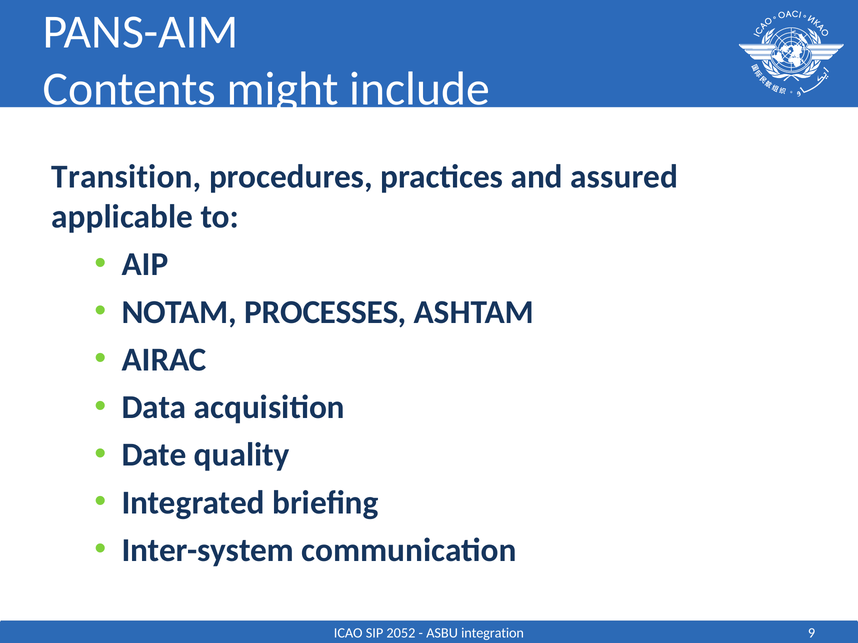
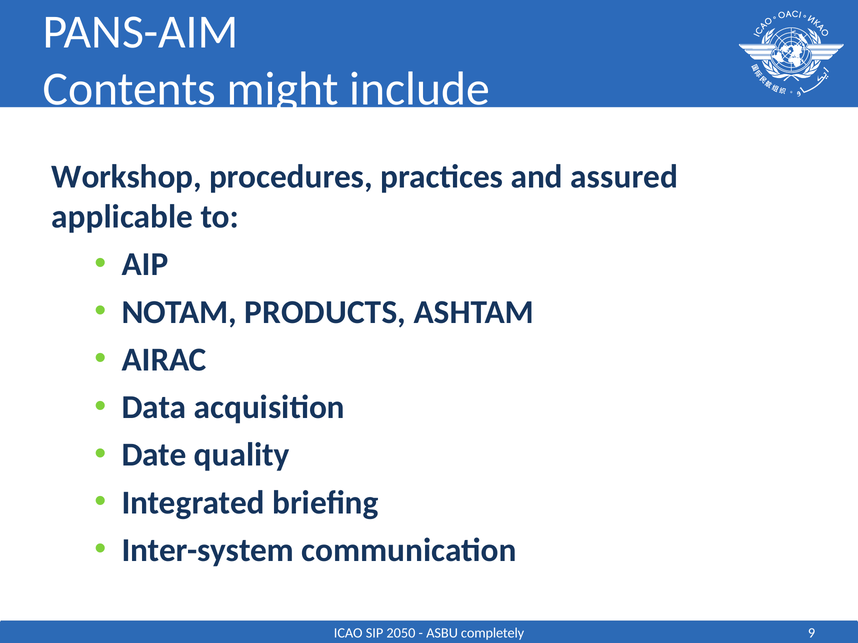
Transition: Transition -> Workshop
PROCESSES: PROCESSES -> PRODUCTS
2052: 2052 -> 2050
integration: integration -> completely
